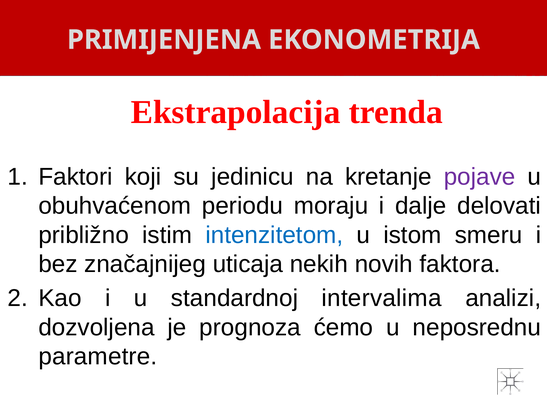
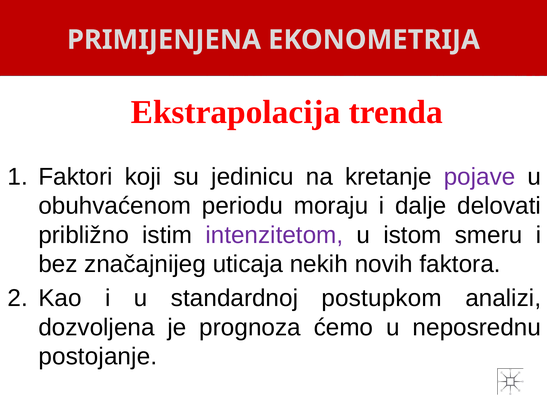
intenzitetom colour: blue -> purple
intervalima: intervalima -> postupkom
parametre: parametre -> postojanje
